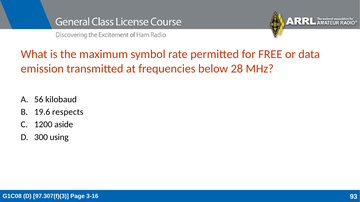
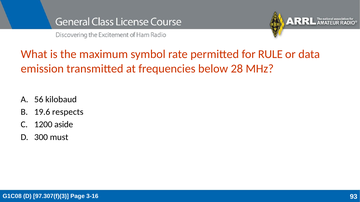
FREE: FREE -> RULE
using: using -> must
